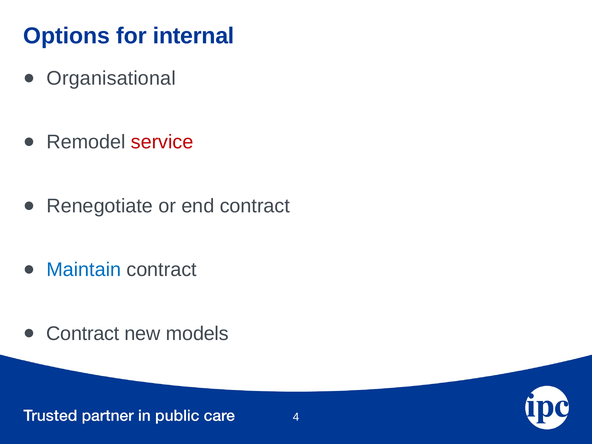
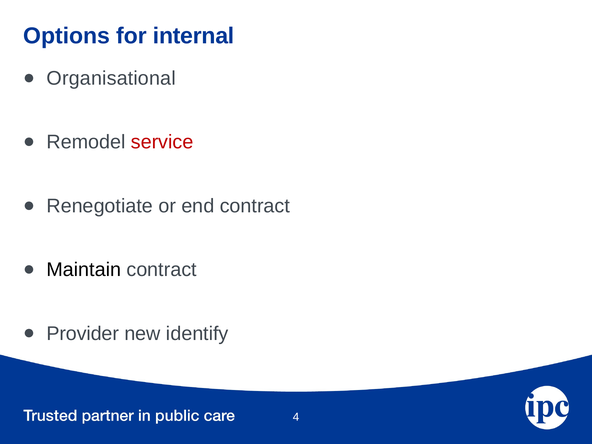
Maintain colour: blue -> black
Contract at (83, 334): Contract -> Provider
models: models -> identify
